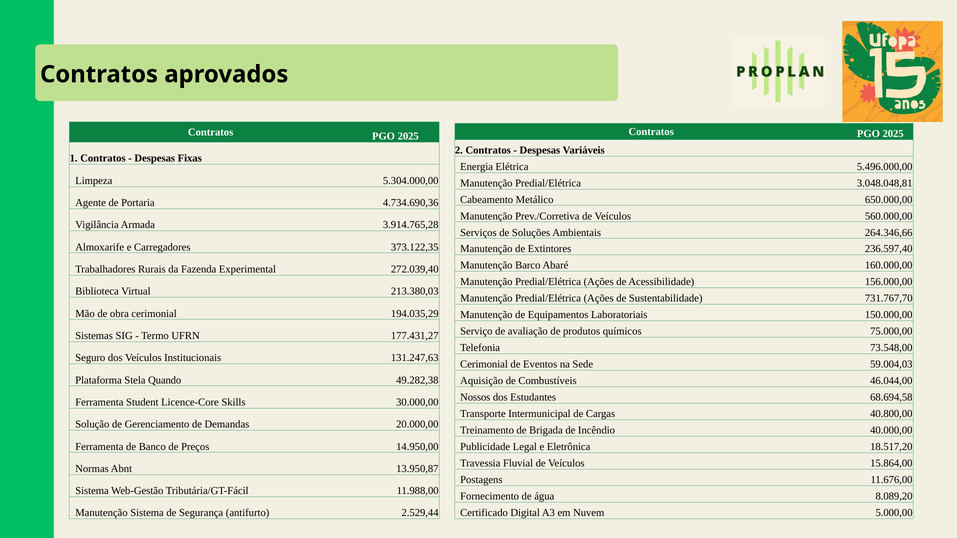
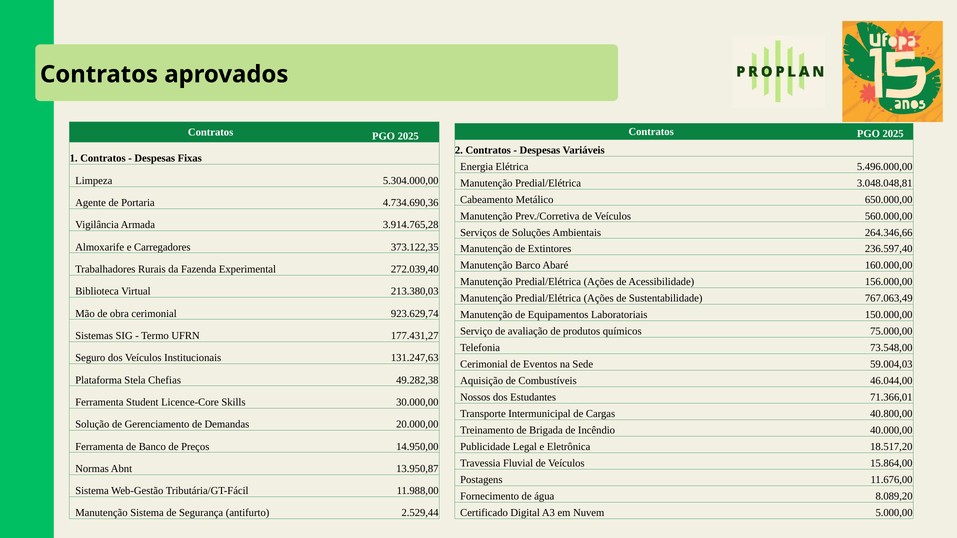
731.767,70: 731.767,70 -> 767.063,49
194.035,29: 194.035,29 -> 923.629,74
Quando: Quando -> Chefias
68.694,58: 68.694,58 -> 71.366,01
